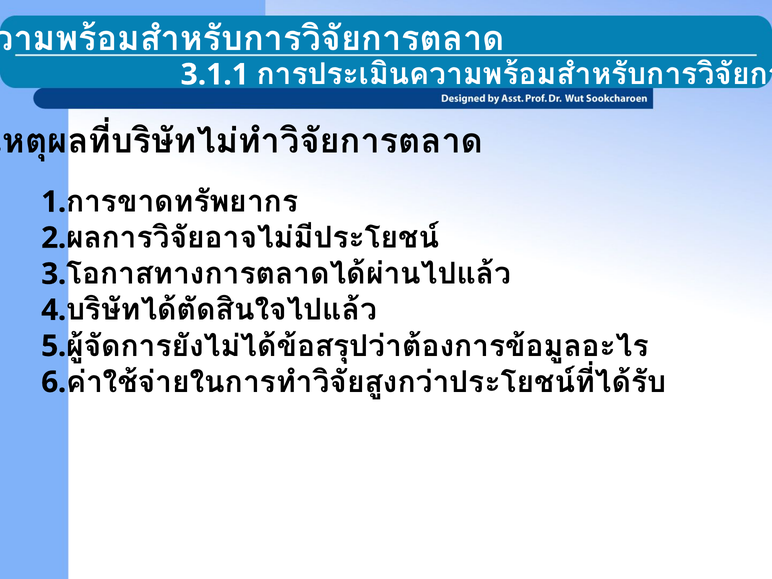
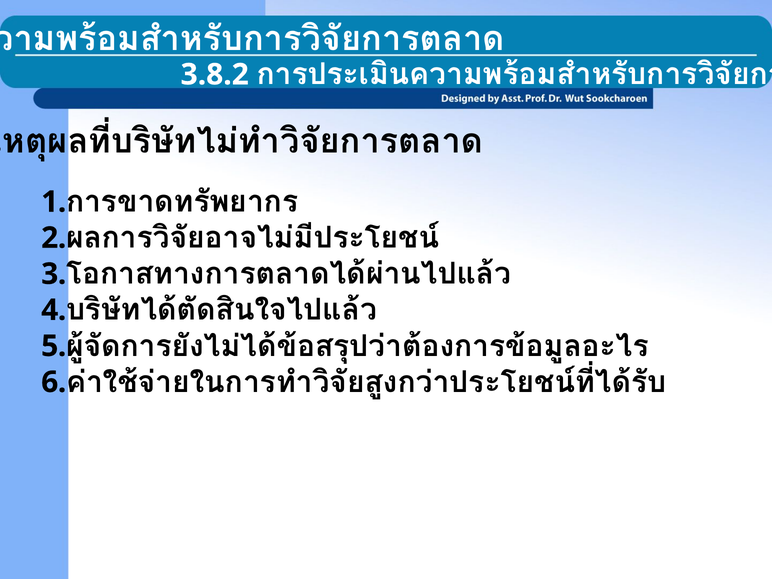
3.1.1: 3.1.1 -> 3.8.2
